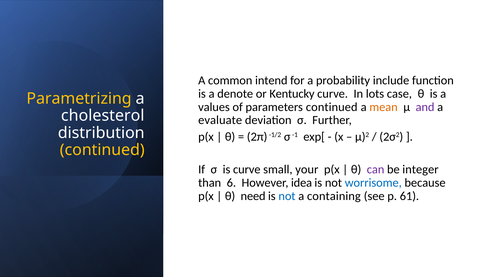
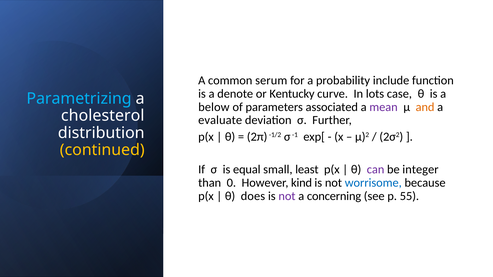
intend: intend -> serum
Parametrizing colour: yellow -> light blue
values: values -> below
parameters continued: continued -> associated
mean colour: orange -> purple
and colour: purple -> orange
is curve: curve -> equal
your: your -> least
6: 6 -> 0
idea: idea -> kind
need: need -> does
not at (287, 196) colour: blue -> purple
containing: containing -> concerning
61: 61 -> 55
